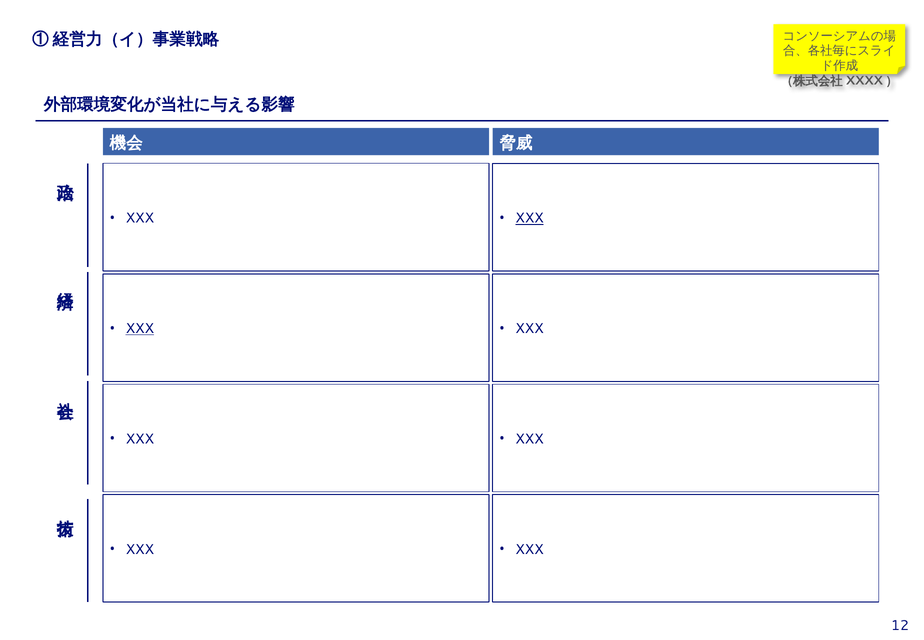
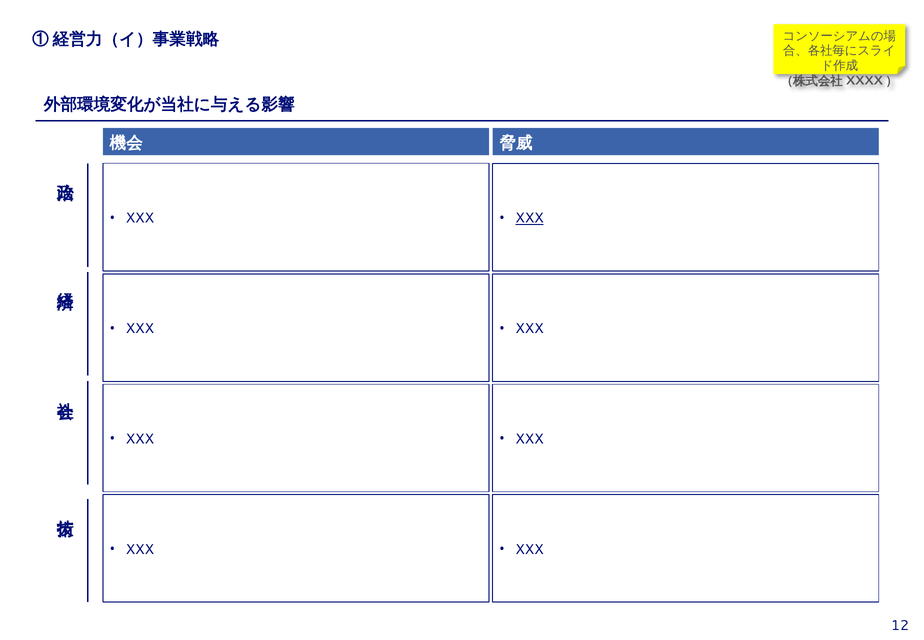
XXX at (140, 328) underline: present -> none
